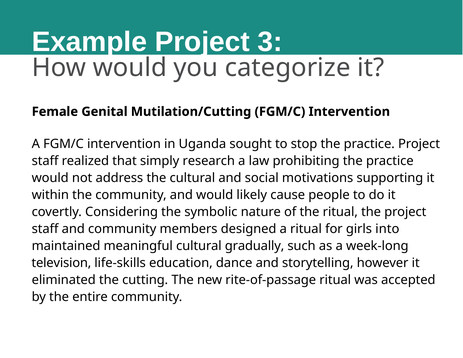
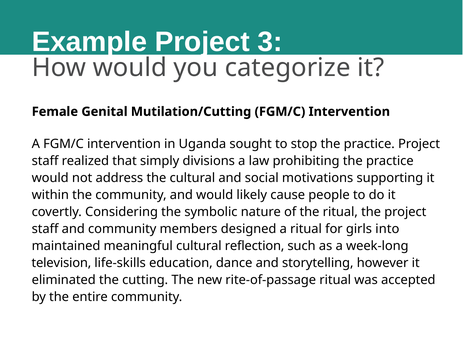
research: research -> divisions
gradually: gradually -> reflection
